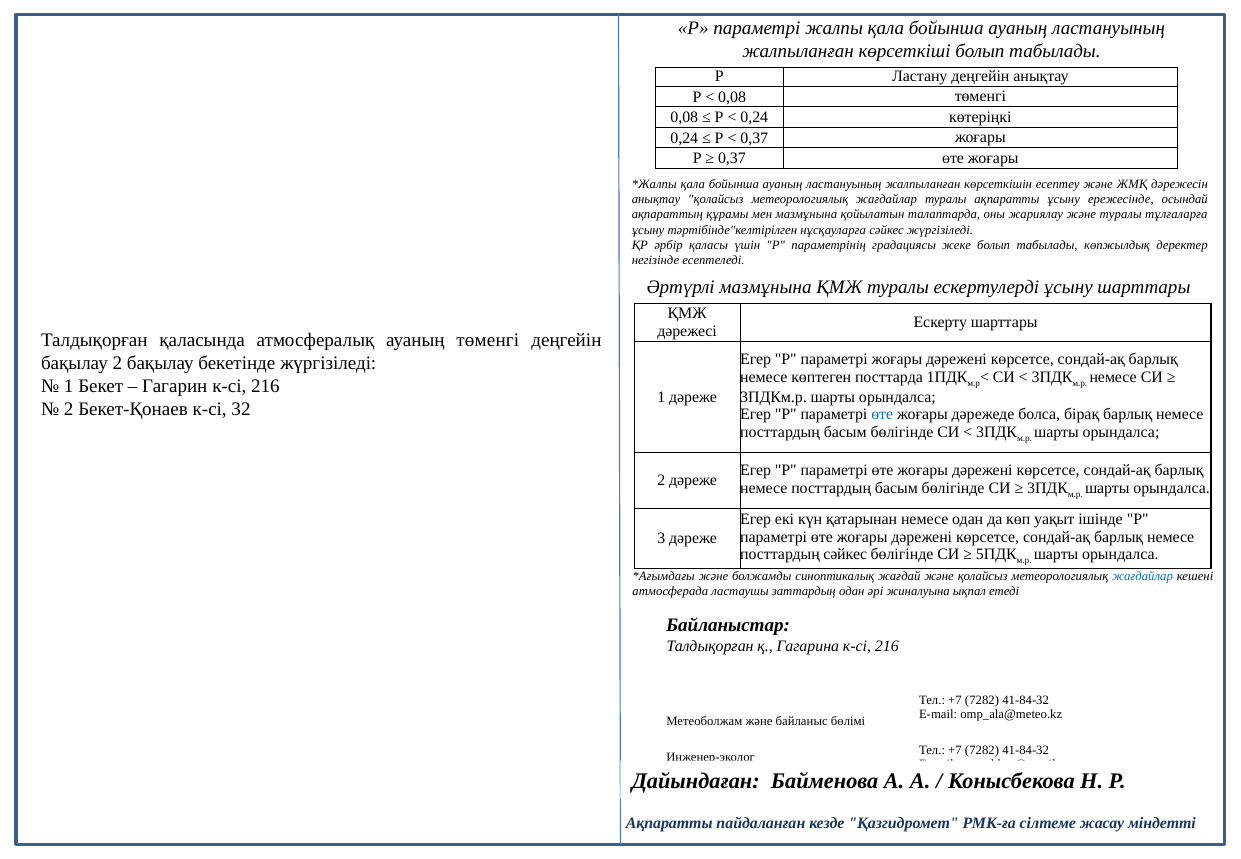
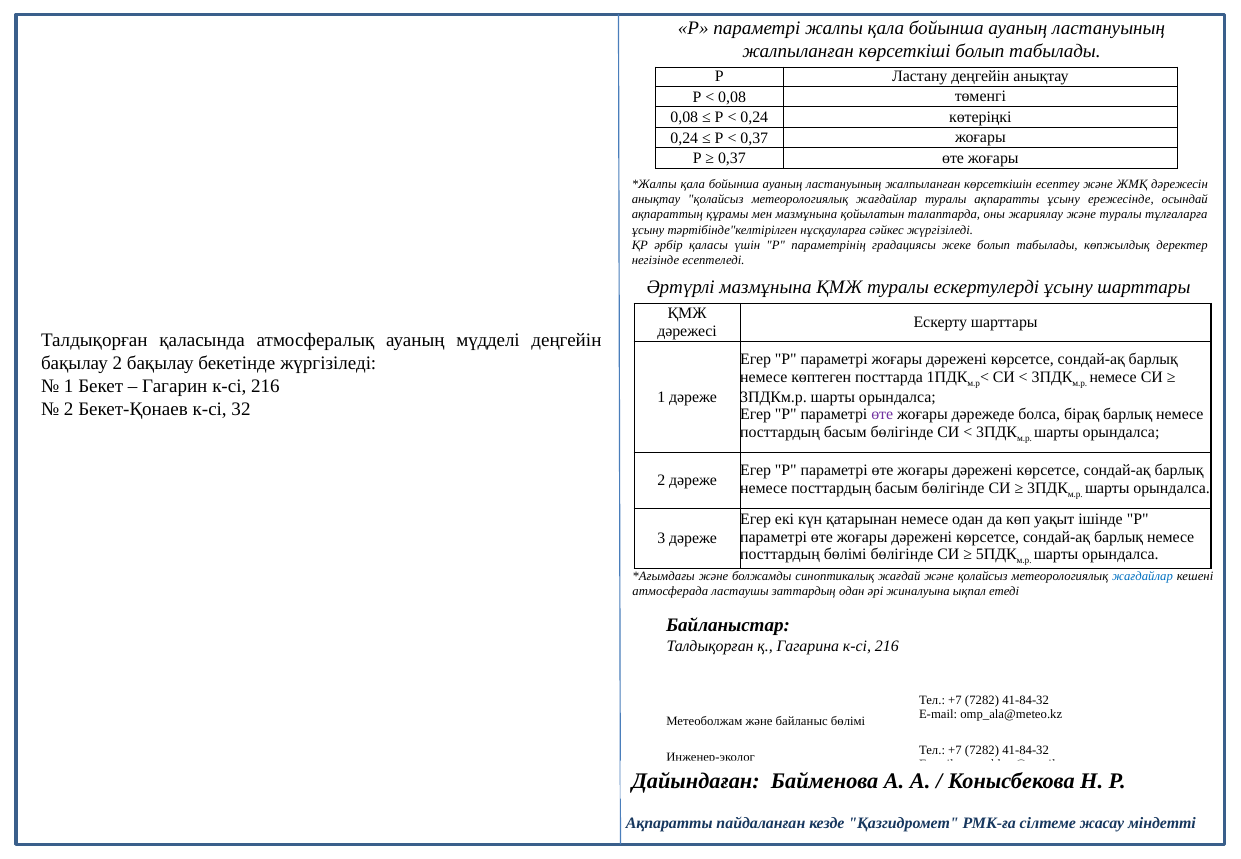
ауаның төменгі: төменгі -> мүдделі
өте at (882, 415) colour: blue -> purple
посттардың сәйкес: сәйкес -> бөлімі
